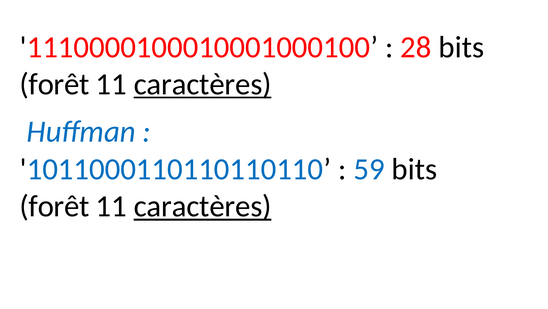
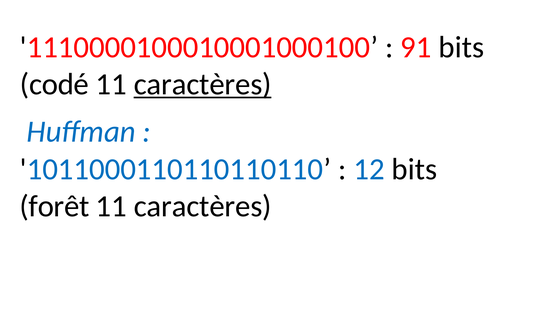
28: 28 -> 91
forêt at (54, 84): forêt -> codé
59: 59 -> 12
caractères at (203, 206) underline: present -> none
